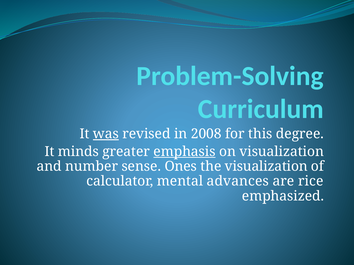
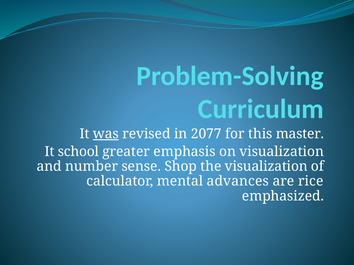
2008: 2008 -> 2077
degree: degree -> master
minds: minds -> school
emphasis underline: present -> none
Ones: Ones -> Shop
